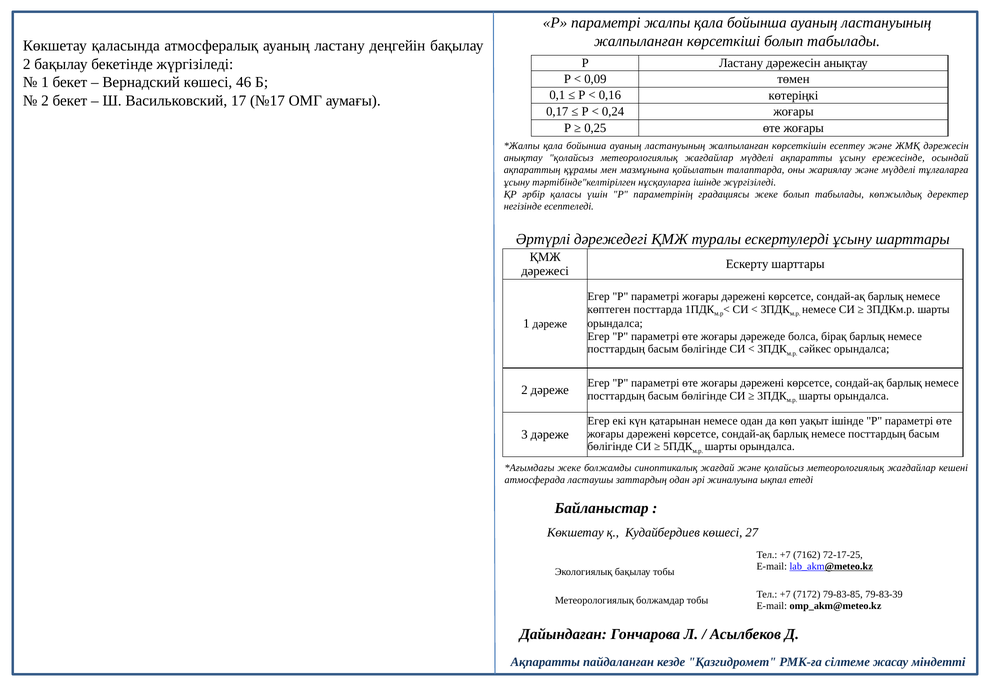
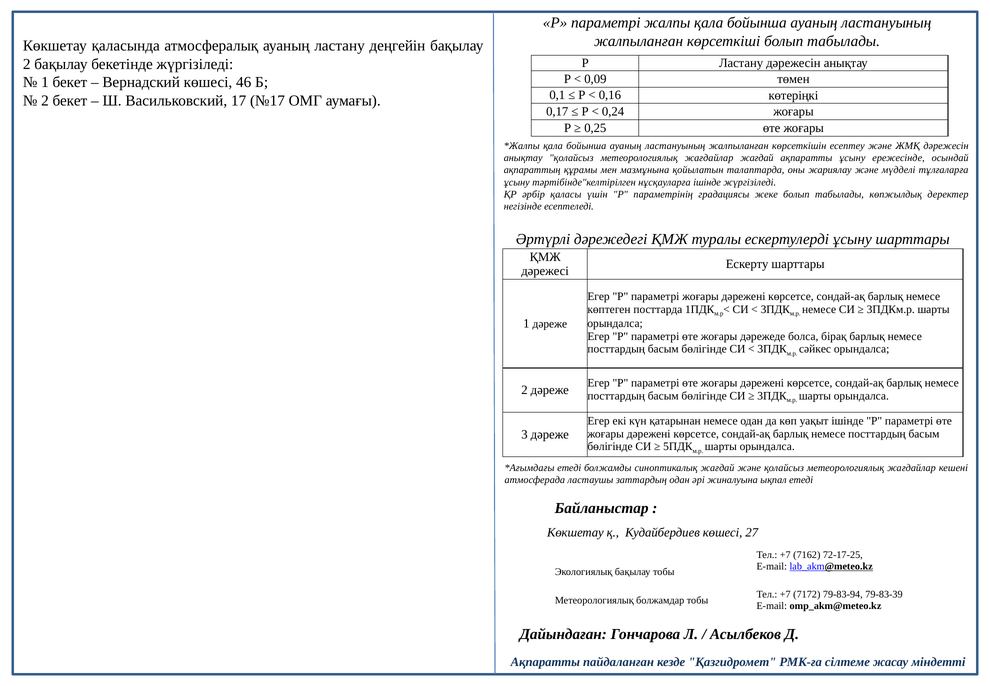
жағдайлар мүдделі: мүдделі -> жағдай
жеке at (569, 467): жеке -> етеді
79-83-85: 79-83-85 -> 79-83-94
